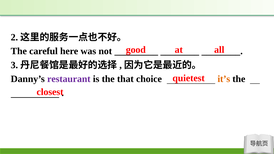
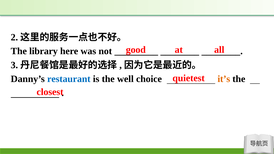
careful: careful -> library
restaurant colour: purple -> blue
that: that -> well
